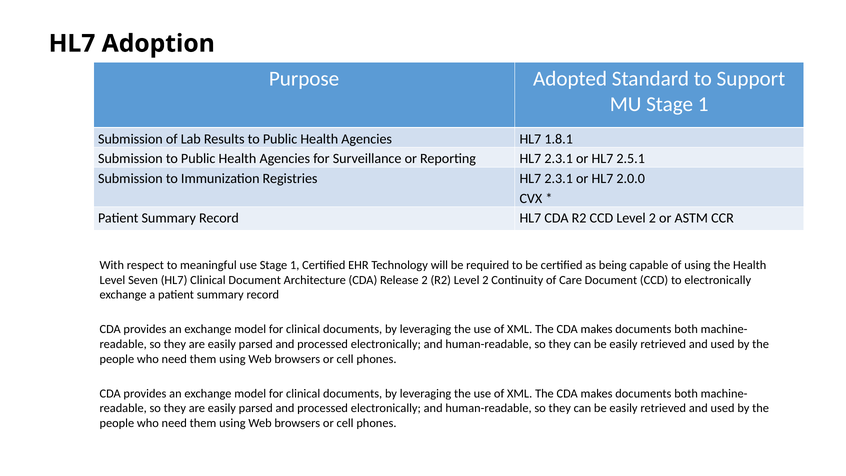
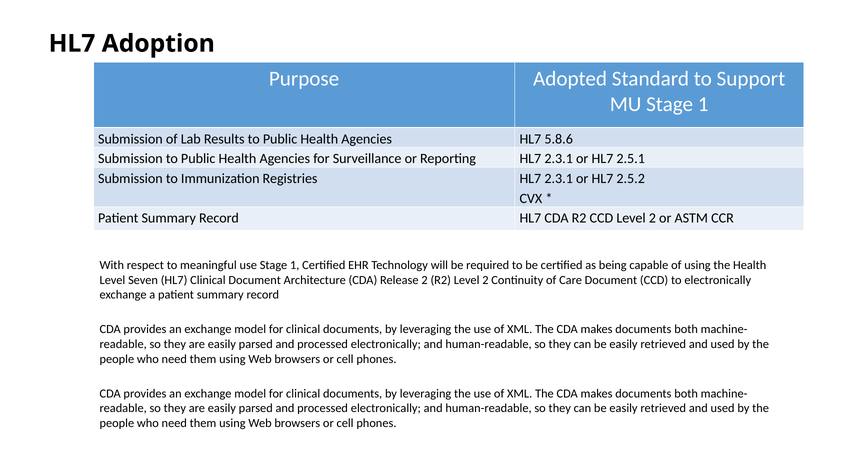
1.8.1: 1.8.1 -> 5.8.6
2.0.0: 2.0.0 -> 2.5.2
